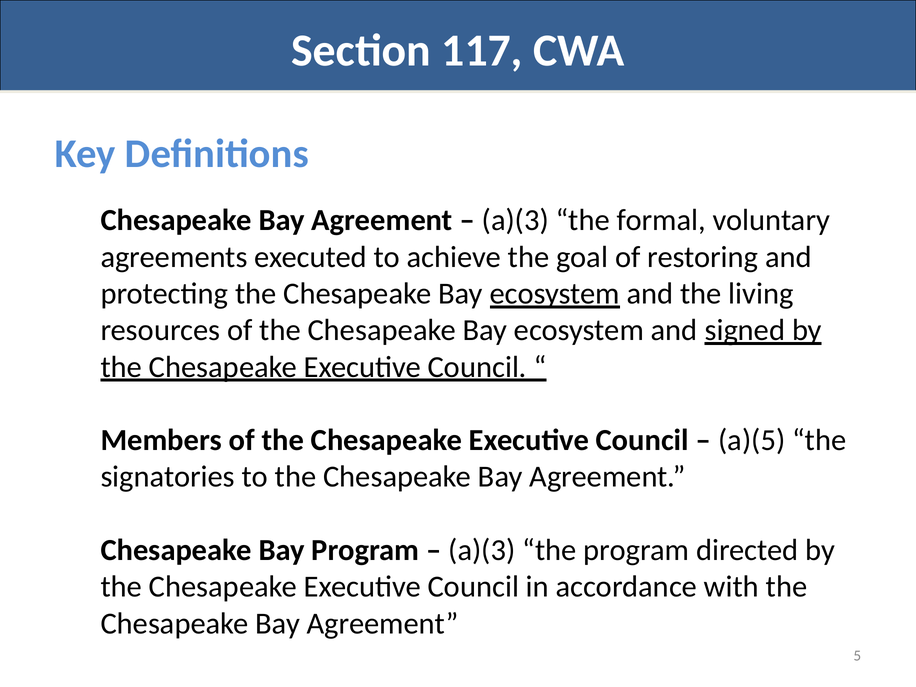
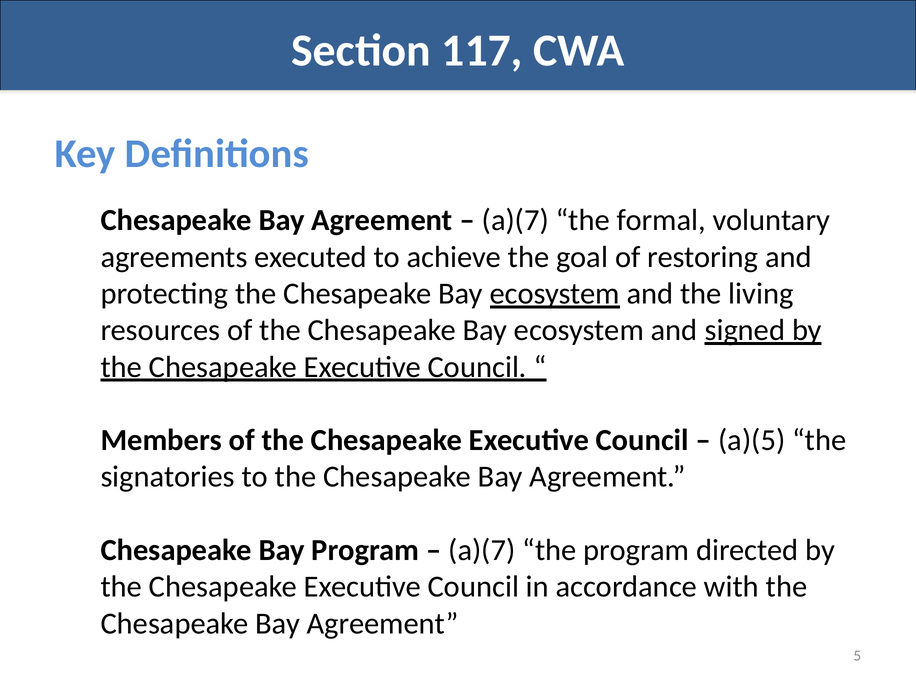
a)(3 at (515, 220): a)(3 -> a)(7
a)(3 at (482, 550): a)(3 -> a)(7
